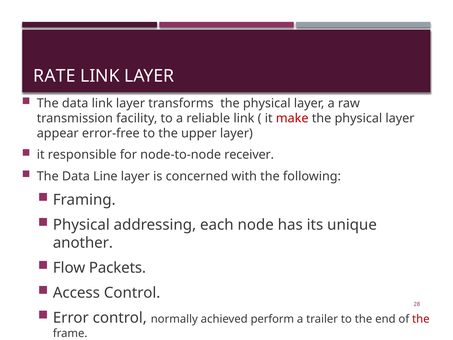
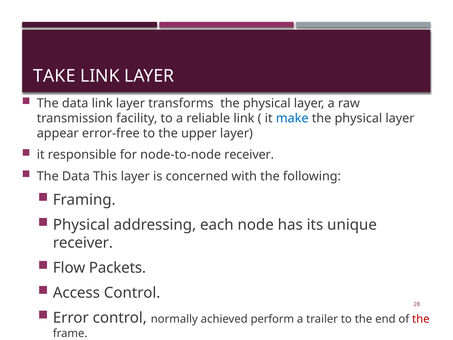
RATE: RATE -> TAKE
make colour: red -> blue
Line: Line -> This
another at (83, 243): another -> receiver
